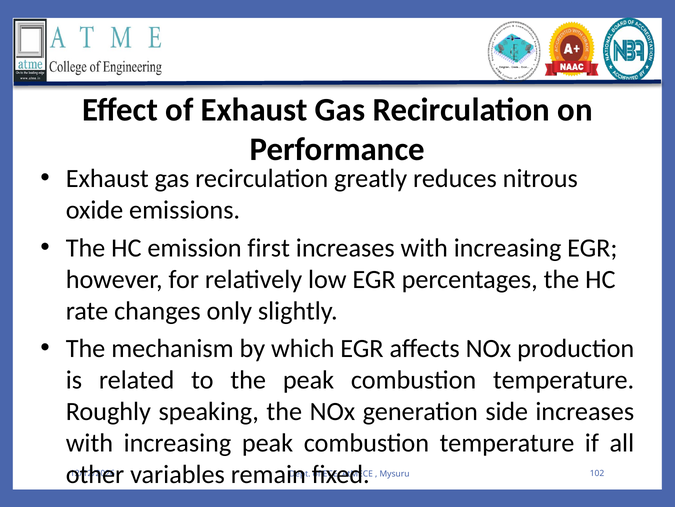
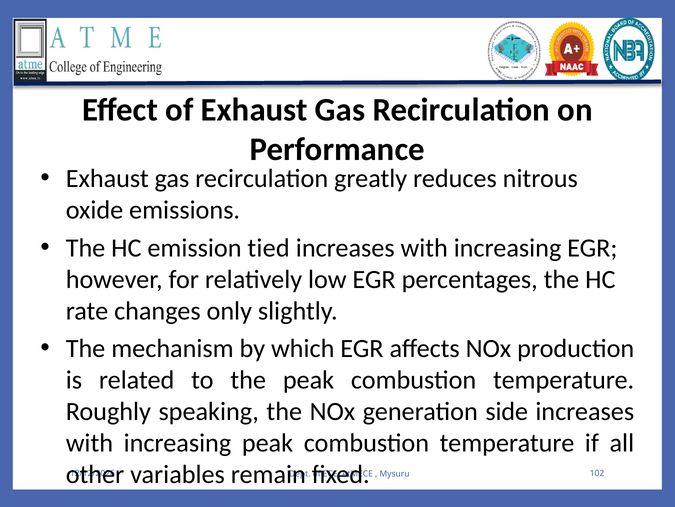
first: first -> tied
